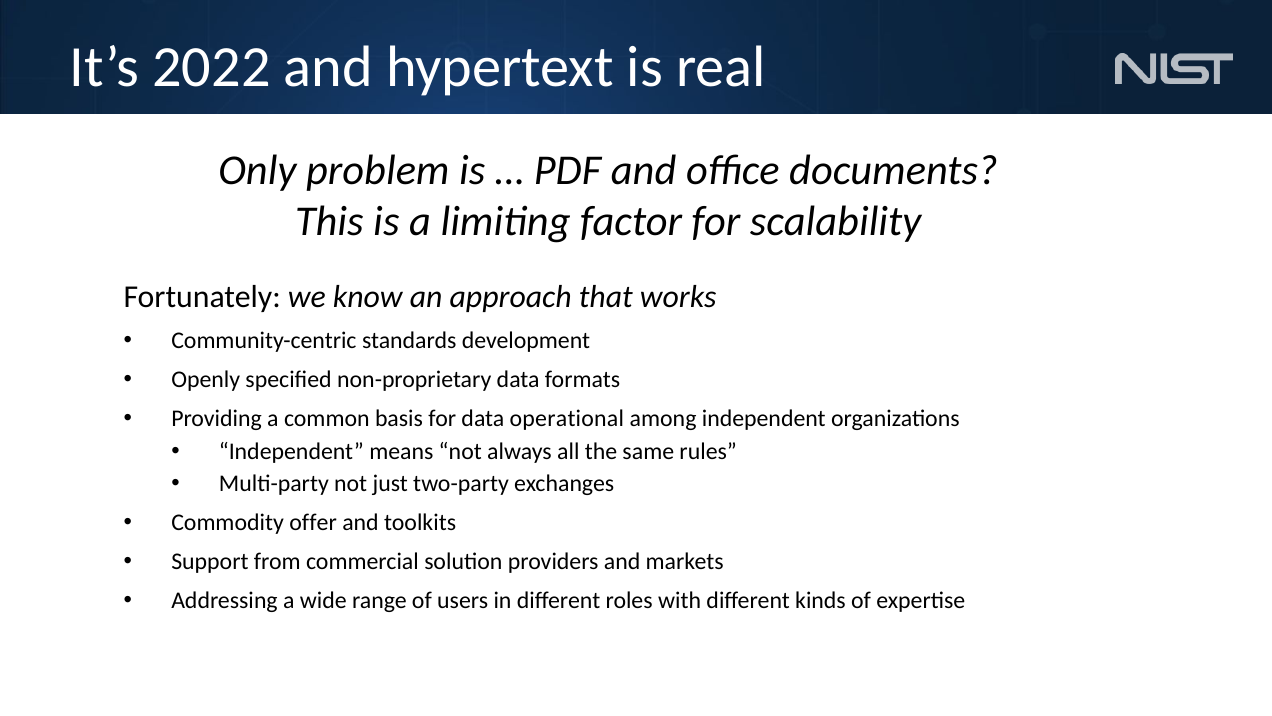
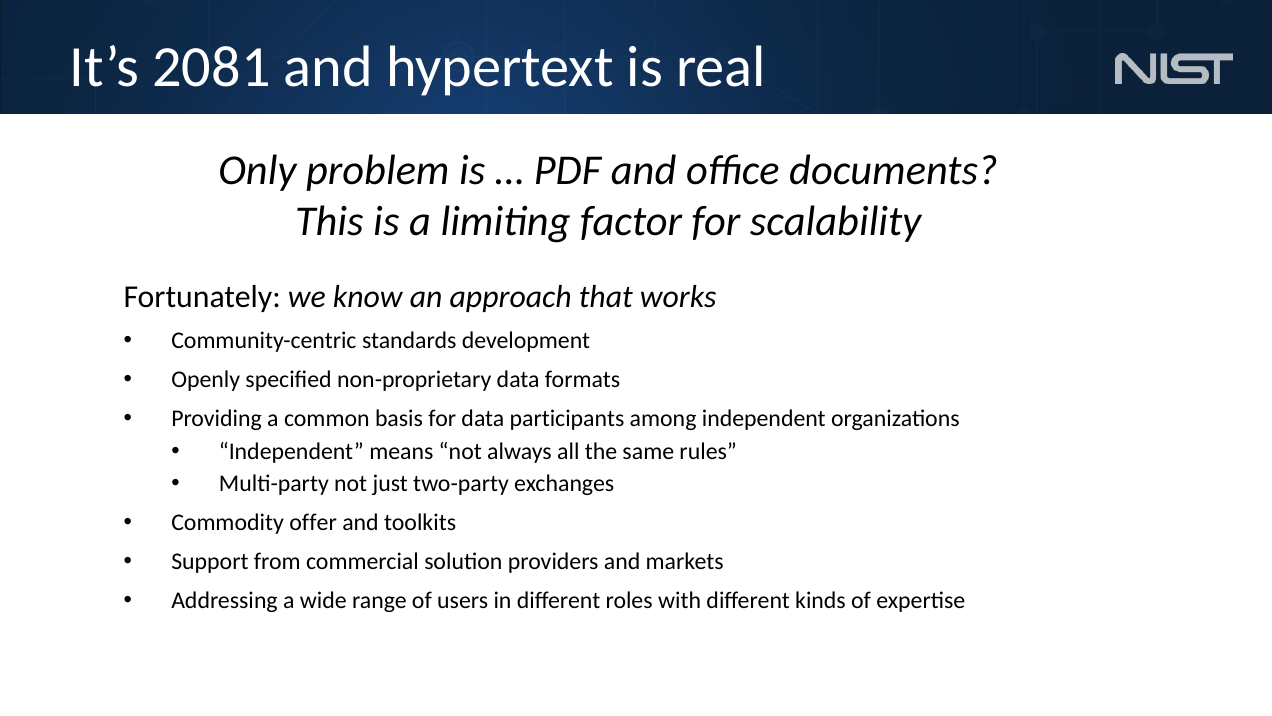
2022: 2022 -> 2081
operational: operational -> participants
